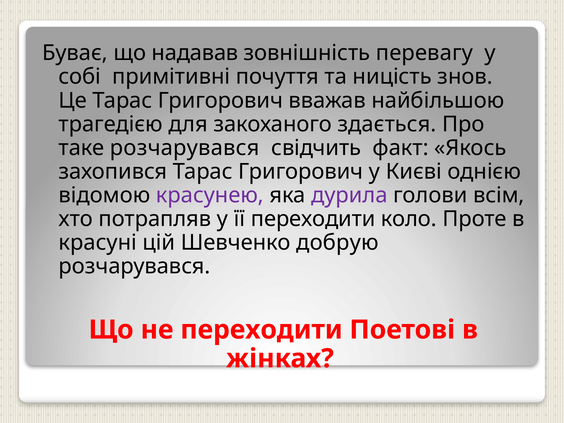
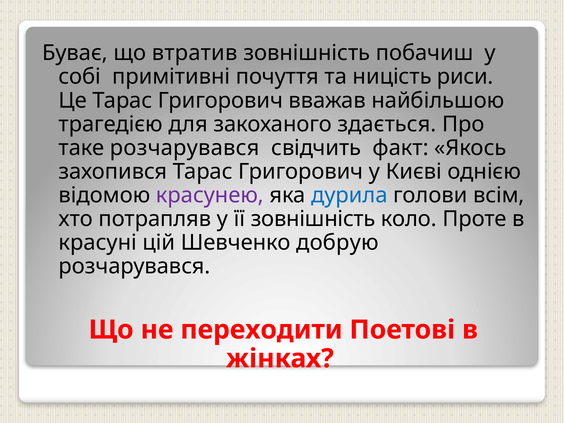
надавав: надавав -> втратив
перевагу: перевагу -> побачиш
знов: знов -> риси
дурила colour: purple -> blue
її переходити: переходити -> зовнішність
